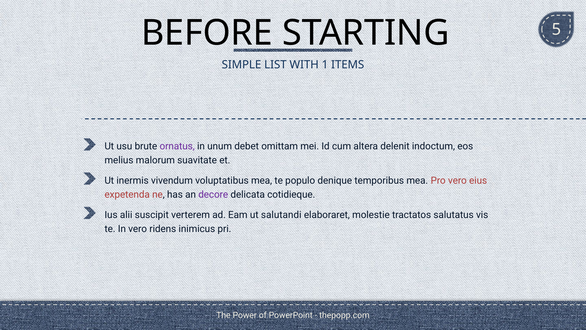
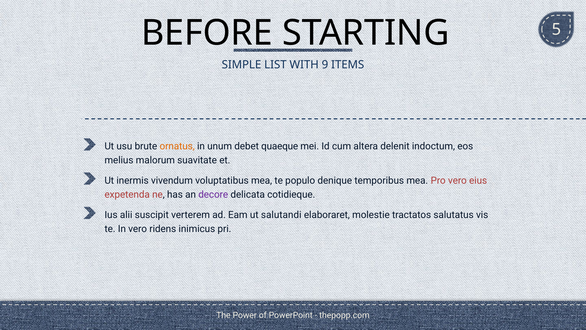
1: 1 -> 9
ornatus colour: purple -> orange
omittam: omittam -> quaeque
